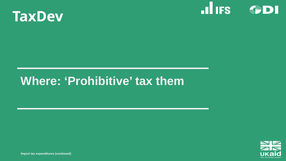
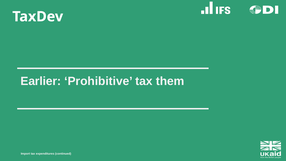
Where: Where -> Earlier
